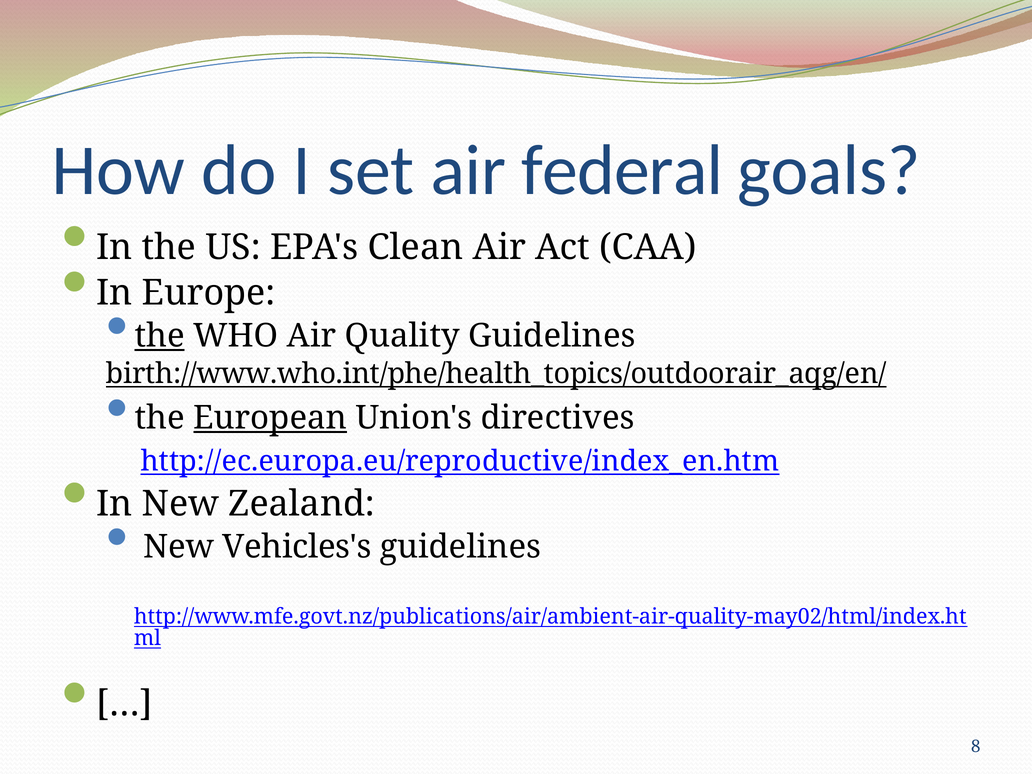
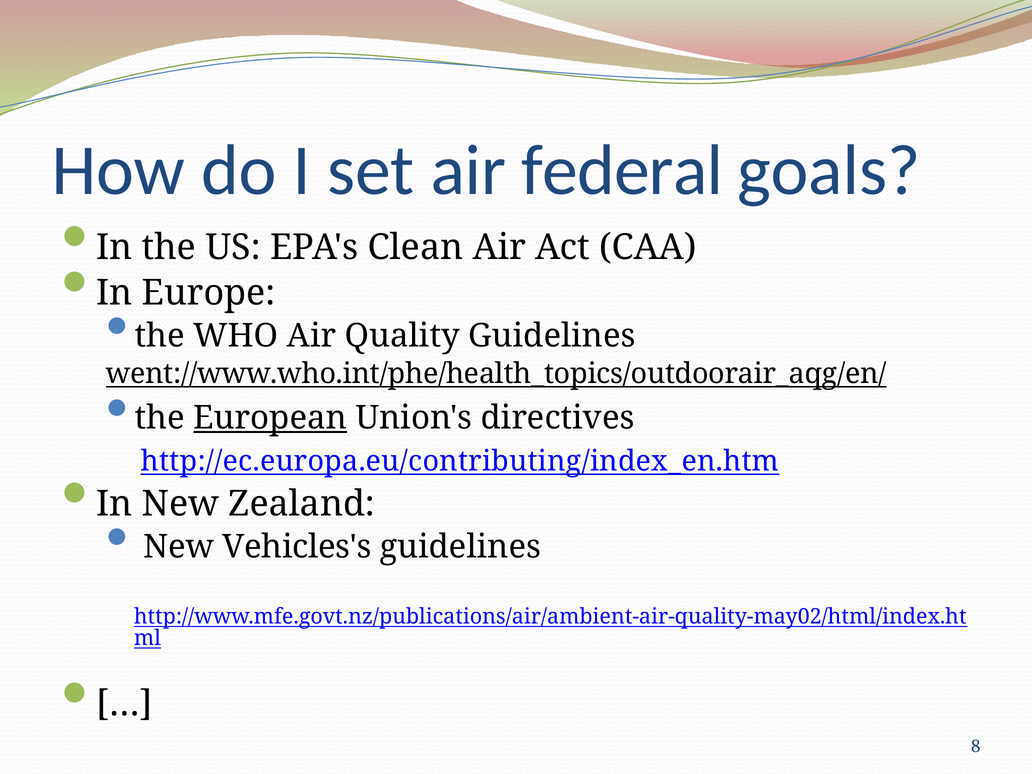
the at (160, 336) underline: present -> none
birth://www.who.int/phe/health_topics/outdoorair_aqg/en/: birth://www.who.int/phe/health_topics/outdoorair_aqg/en/ -> went://www.who.int/phe/health_topics/outdoorair_aqg/en/
http://ec.europa.eu/reproductive/index_en.htm: http://ec.europa.eu/reproductive/index_en.htm -> http://ec.europa.eu/contributing/index_en.htm
